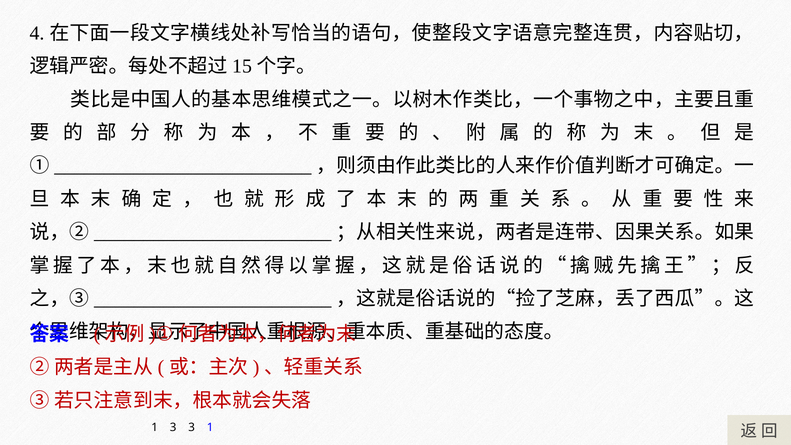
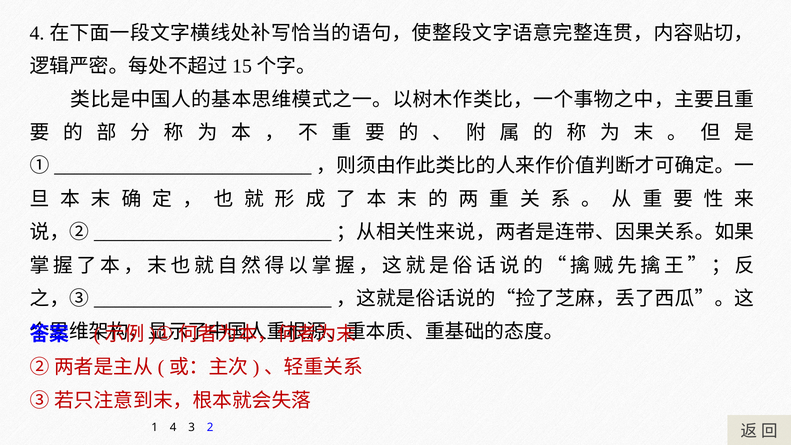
1 3: 3 -> 4
3 1: 1 -> 2
